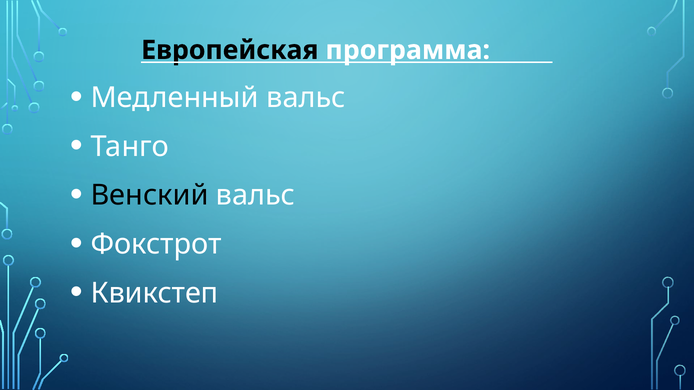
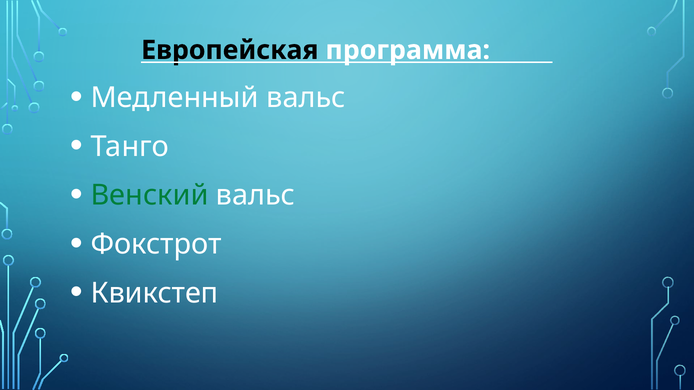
Венский colour: black -> green
